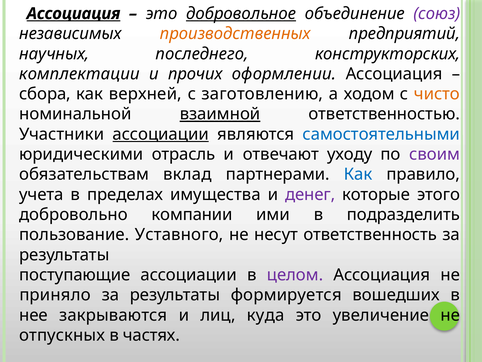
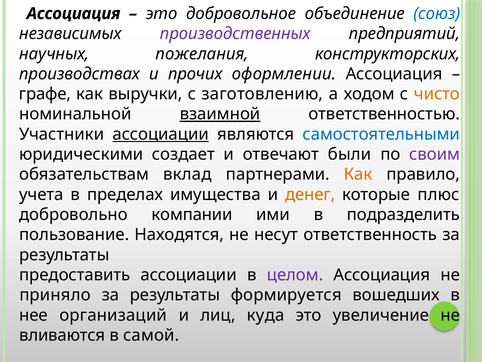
Ассоциация at (73, 14) underline: present -> none
добровольное underline: present -> none
союз colour: purple -> blue
производственных colour: orange -> purple
последнего: последнего -> пожелания
комплектации: комплектации -> производствах
сбора: сбора -> графе
верхней: верхней -> выручки
отрасль: отрасль -> создает
уходу: уходу -> были
Как at (358, 174) colour: blue -> orange
денег colour: purple -> orange
этого: этого -> плюс
Уставного: Уставного -> Находятся
поступающие: поступающие -> предоставить
закрываются: закрываются -> организаций
отпускных: отпускных -> вливаются
частях: частях -> самой
